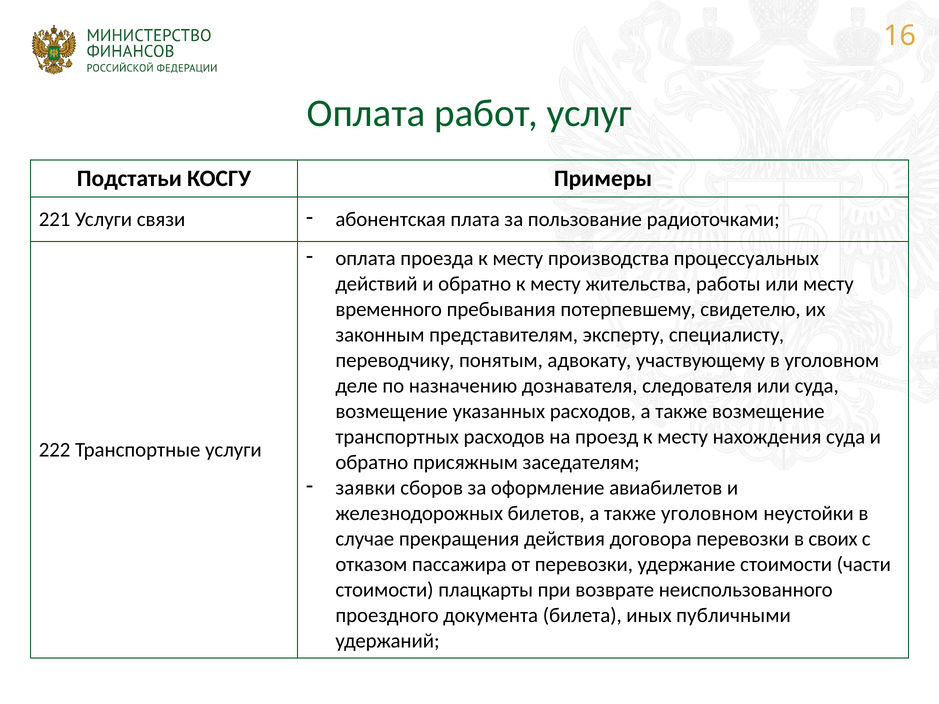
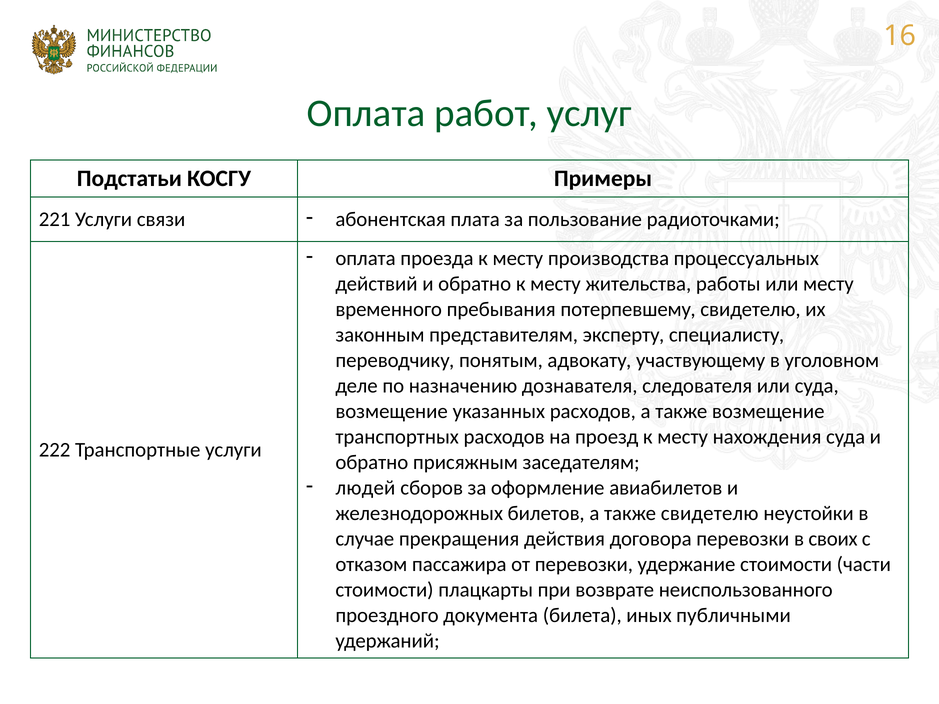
заявки: заявки -> людей
также уголовном: уголовном -> свидетелю
